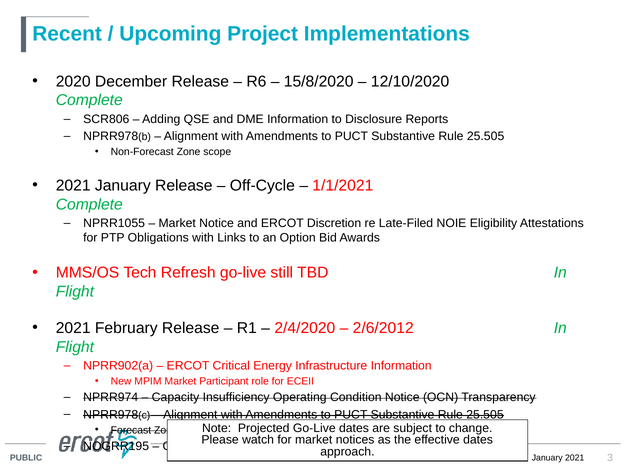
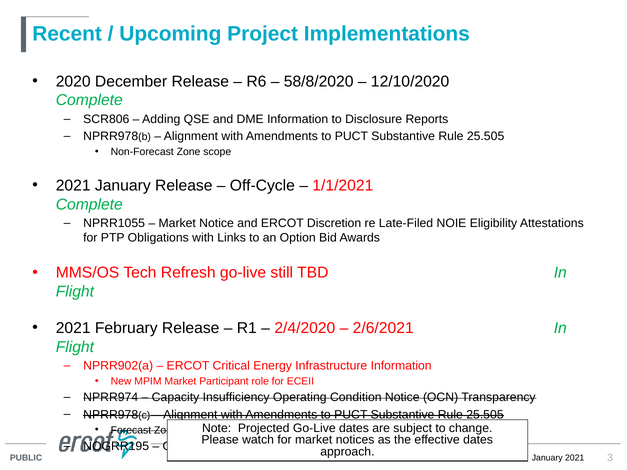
15/8/2020: 15/8/2020 -> 58/8/2020
2/6/2012: 2/6/2012 -> 2/6/2021
